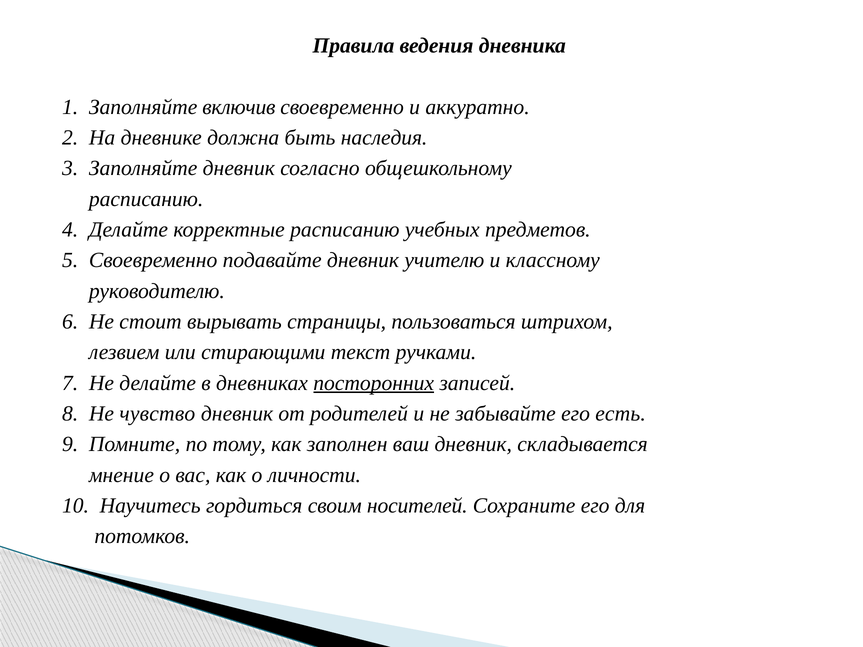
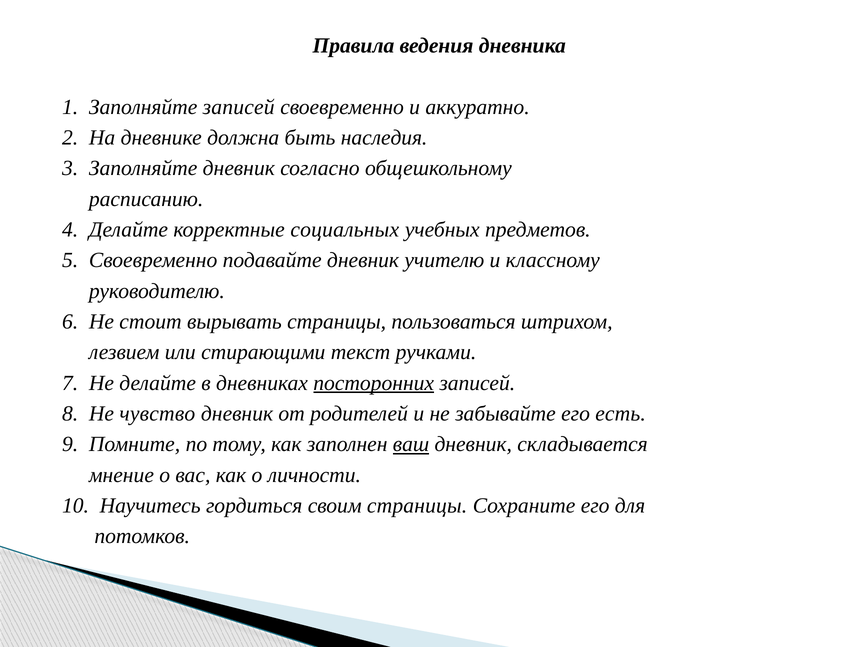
Заполняйте включив: включив -> записей
корректные расписанию: расписанию -> социальных
ваш underline: none -> present
своим носителей: носителей -> страницы
